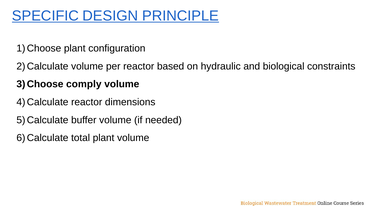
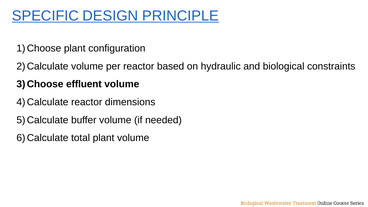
comply: comply -> effluent
